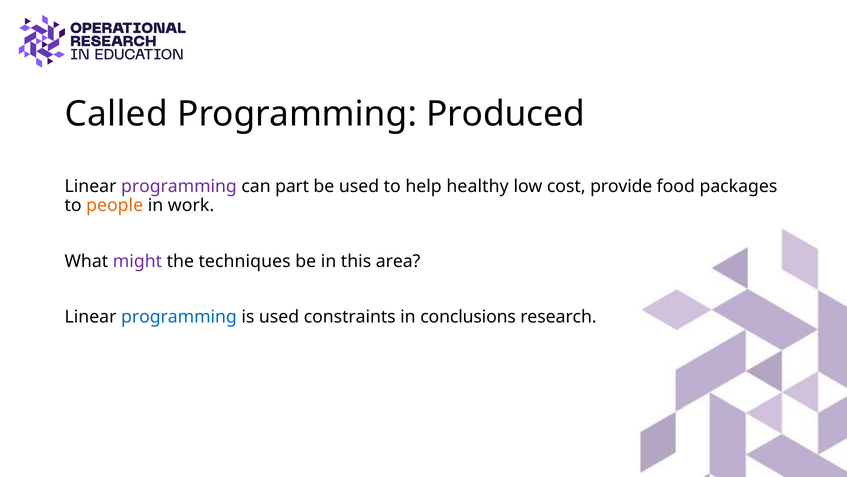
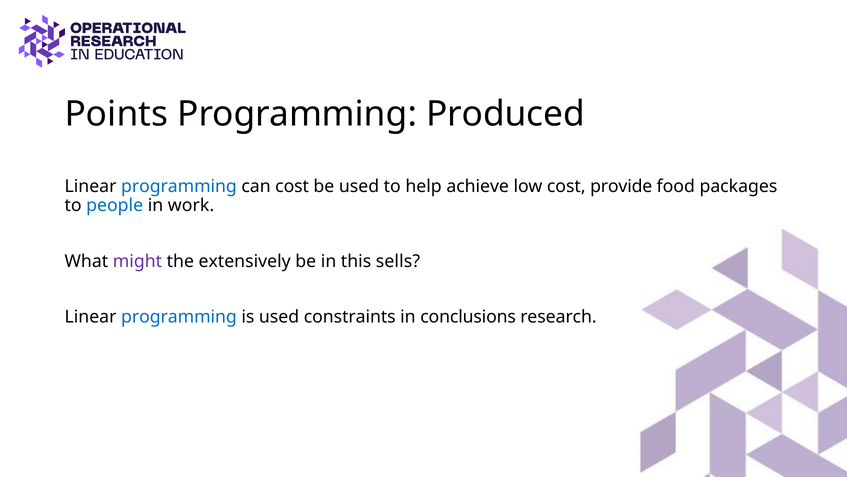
Called: Called -> Points
programming at (179, 186) colour: purple -> blue
can part: part -> cost
healthy: healthy -> achieve
people colour: orange -> blue
techniques: techniques -> extensively
area: area -> sells
